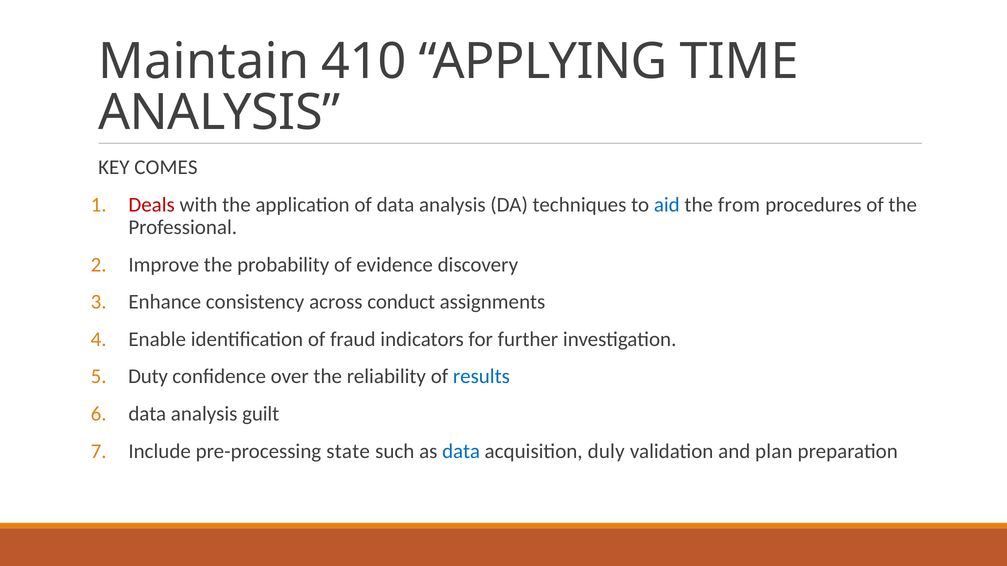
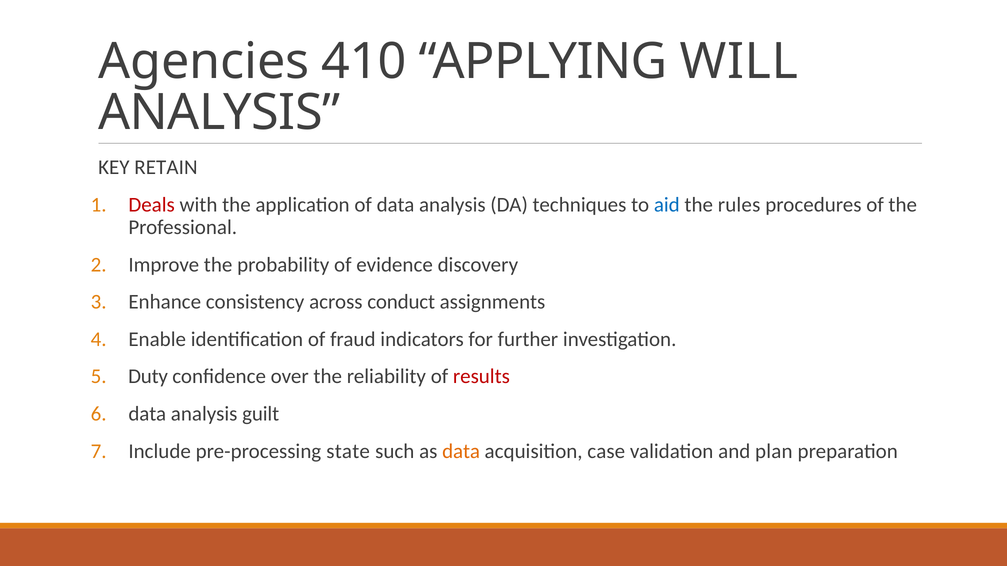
Maintain: Maintain -> Agencies
TIME: TIME -> WILL
COMES: COMES -> RETAIN
from: from -> rules
results colour: blue -> red
data at (461, 452) colour: blue -> orange
duly: duly -> case
